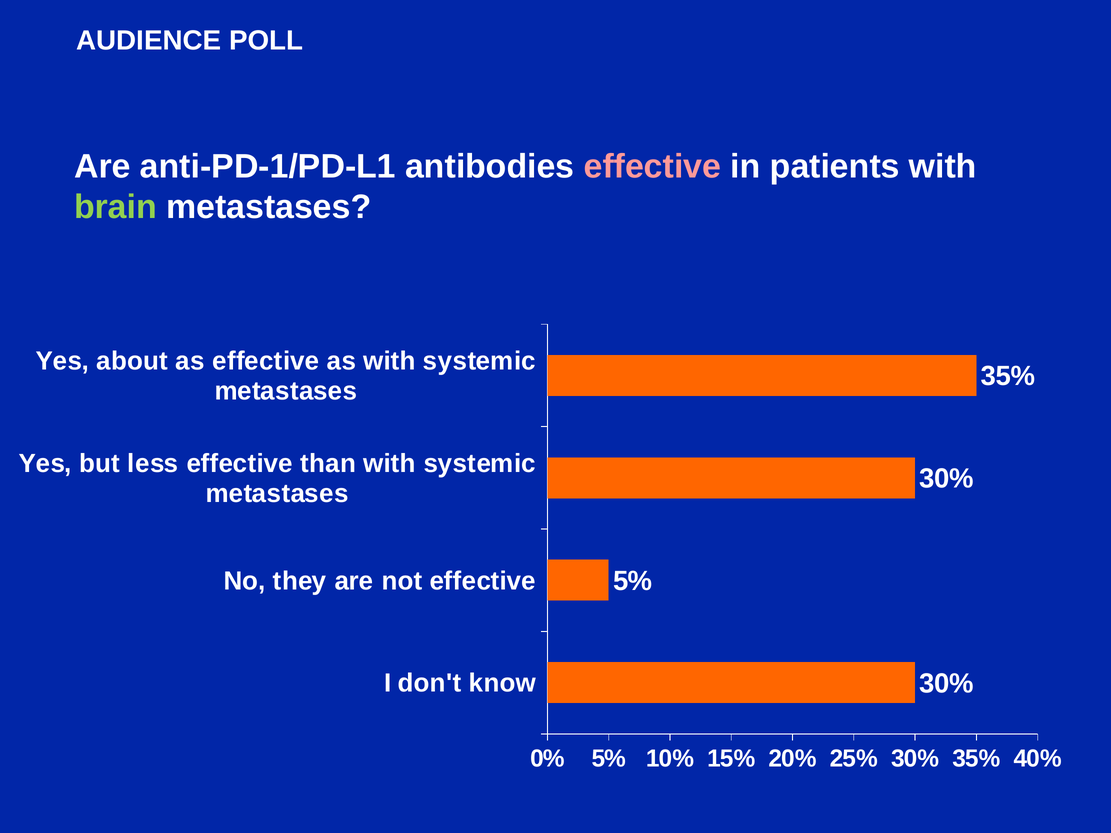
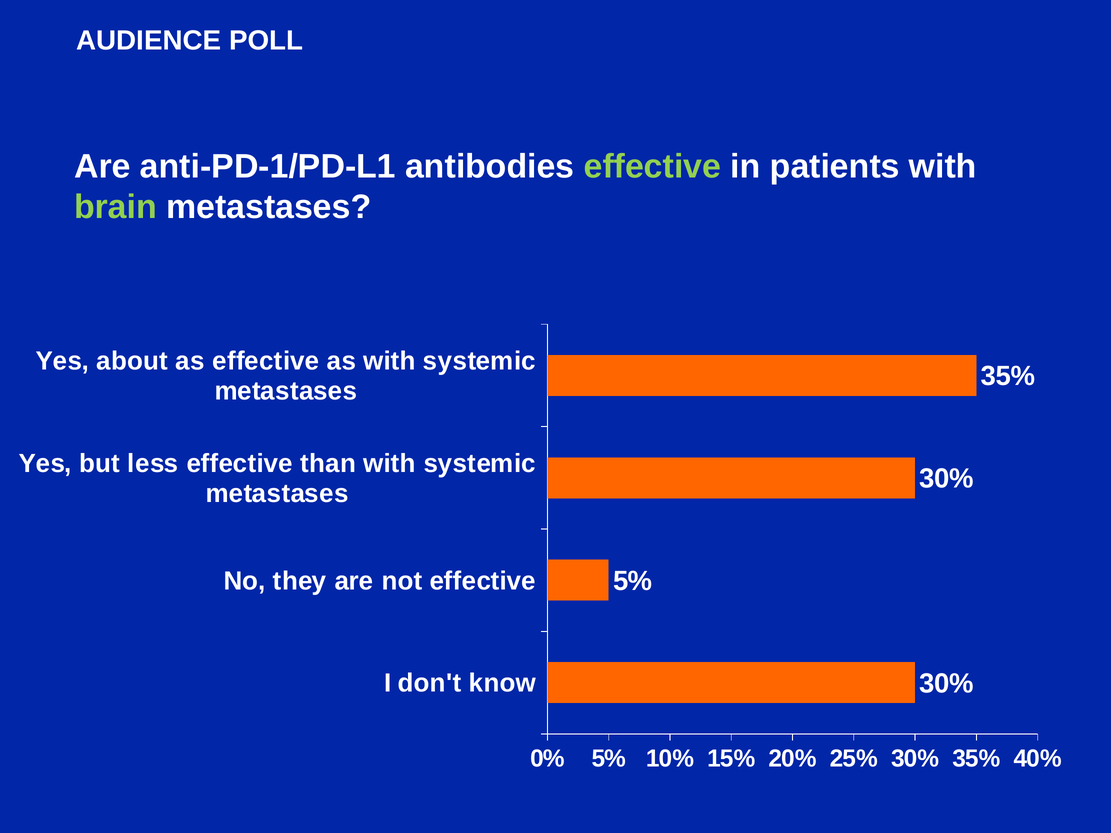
effective at (652, 166) colour: pink -> light green
